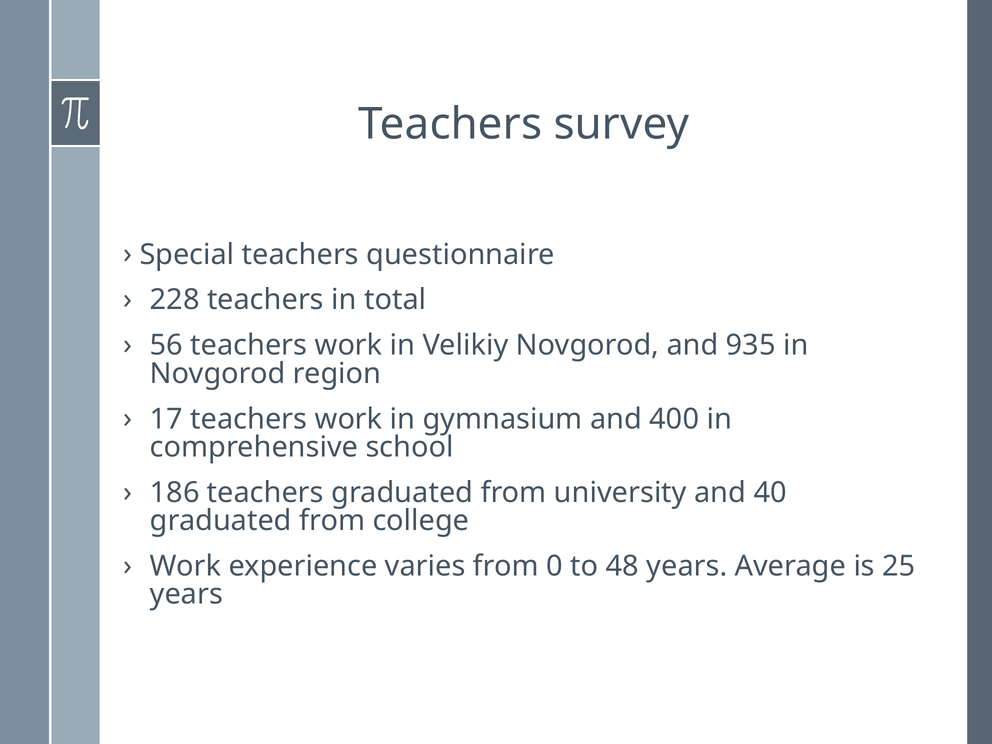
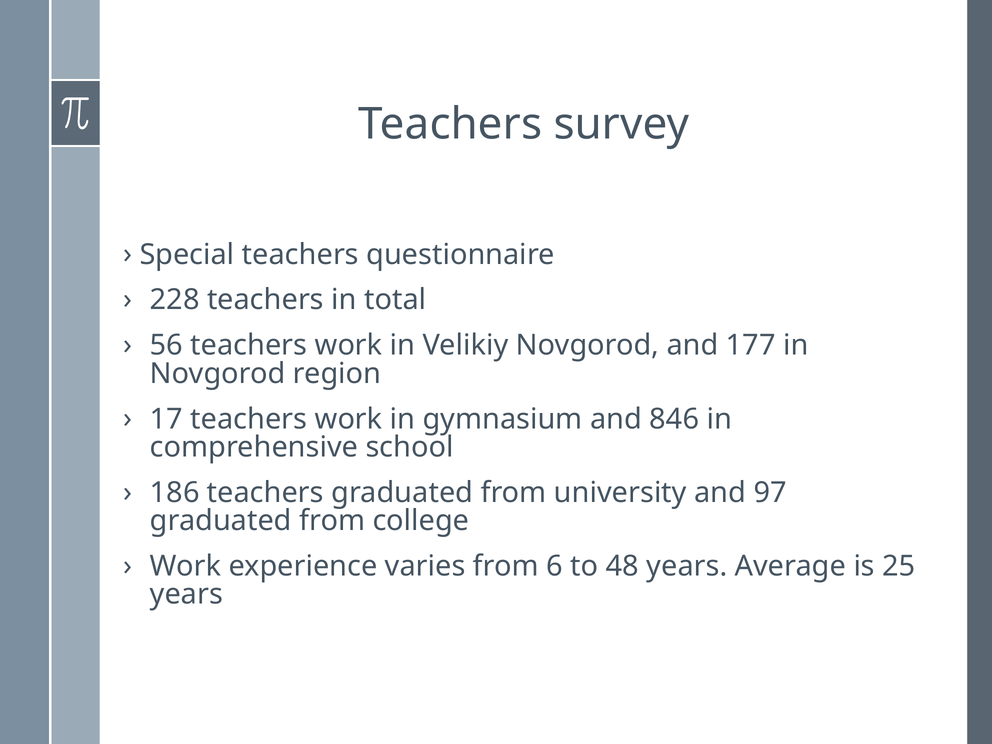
935: 935 -> 177
400: 400 -> 846
40: 40 -> 97
0: 0 -> 6
